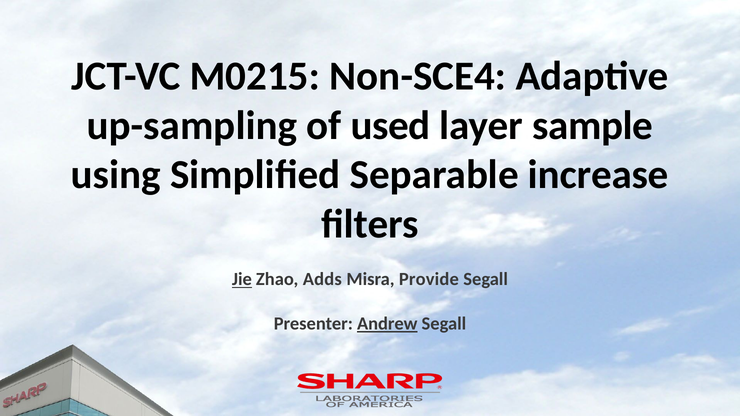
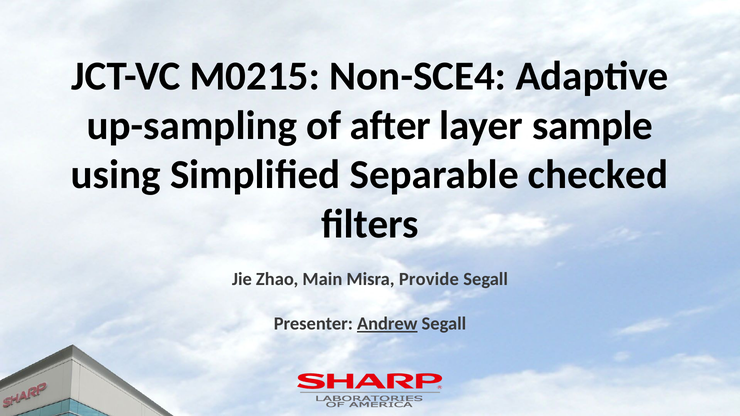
used: used -> after
increase: increase -> checked
Jie underline: present -> none
Adds: Adds -> Main
